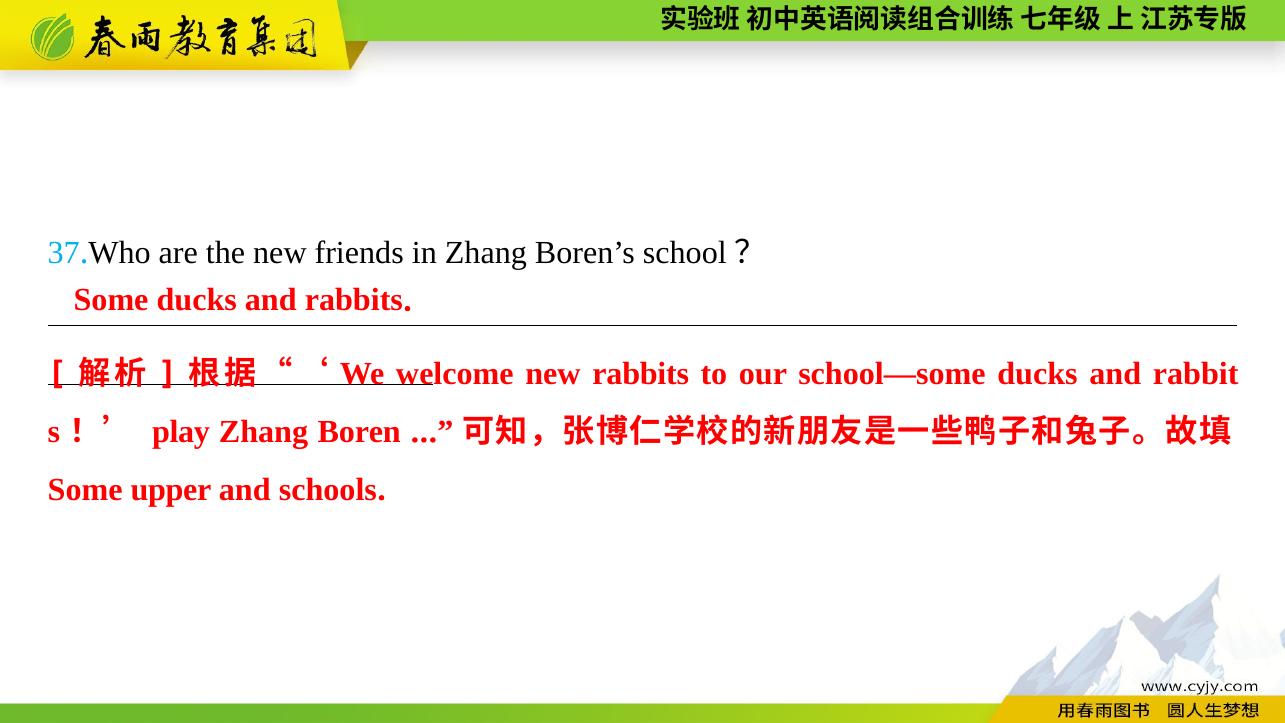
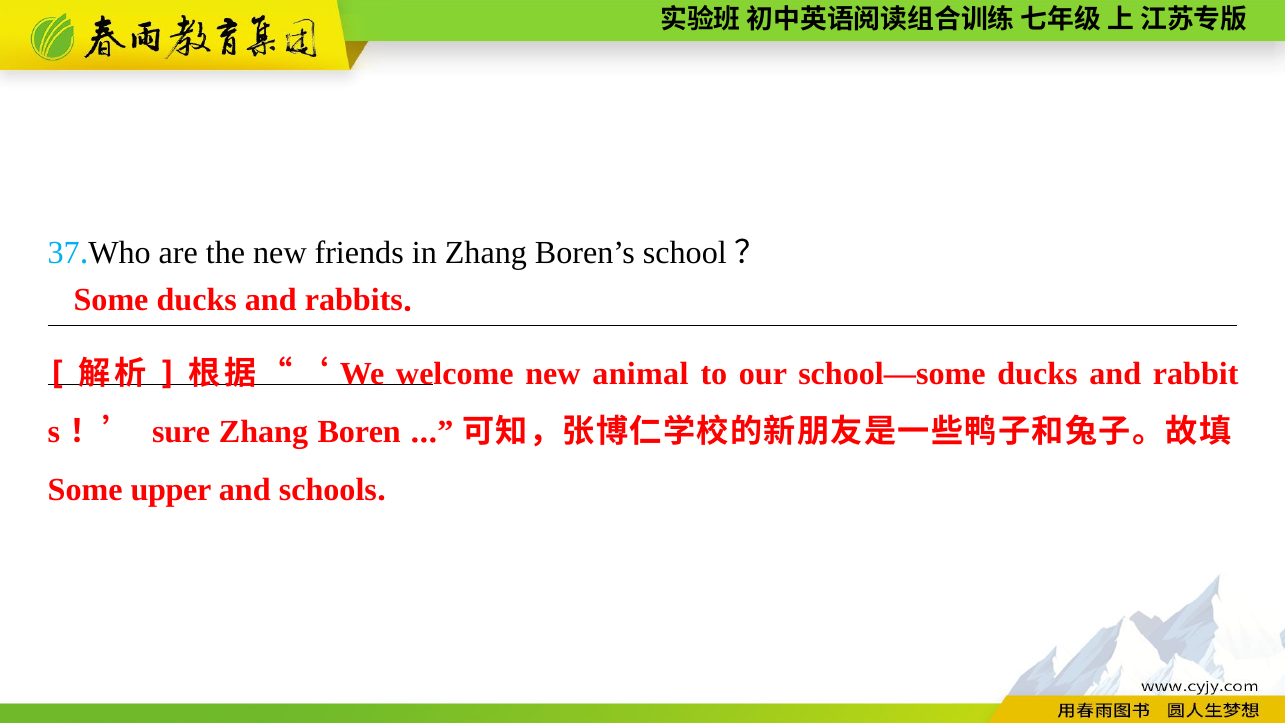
new rabbits: rabbits -> animal
play: play -> sure
